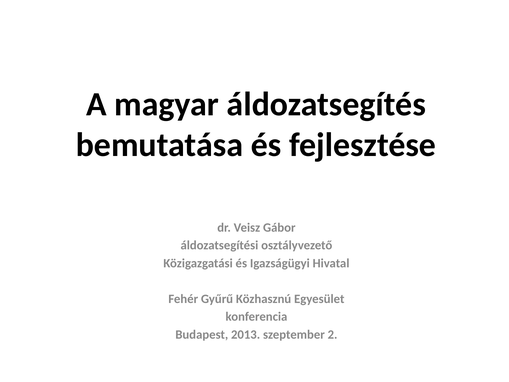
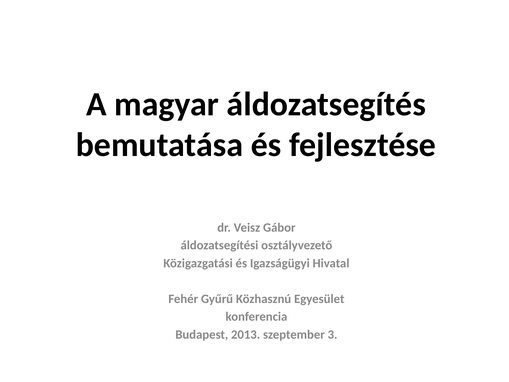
2: 2 -> 3
